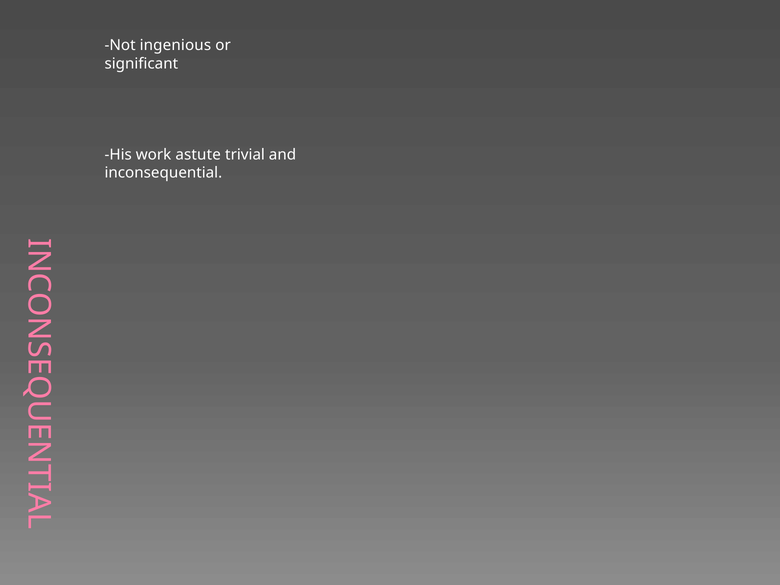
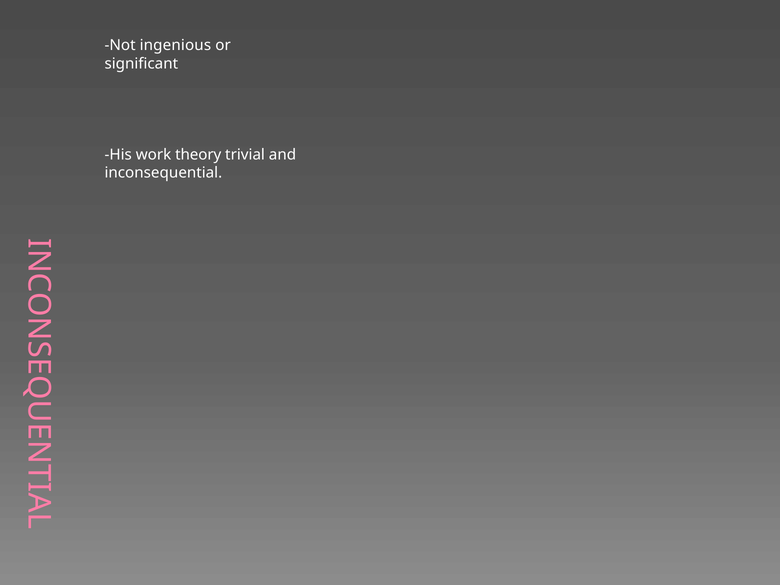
astute: astute -> theory
